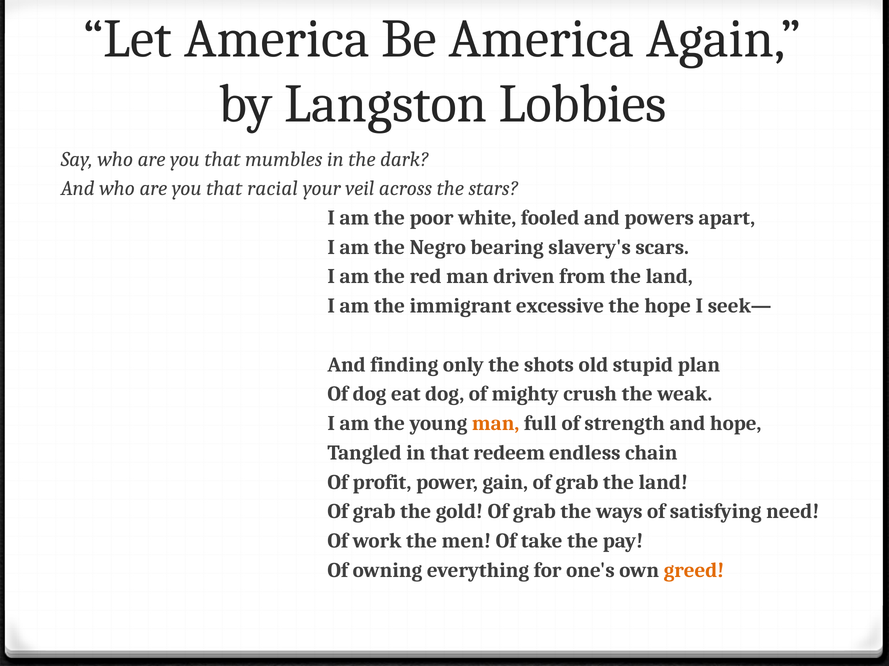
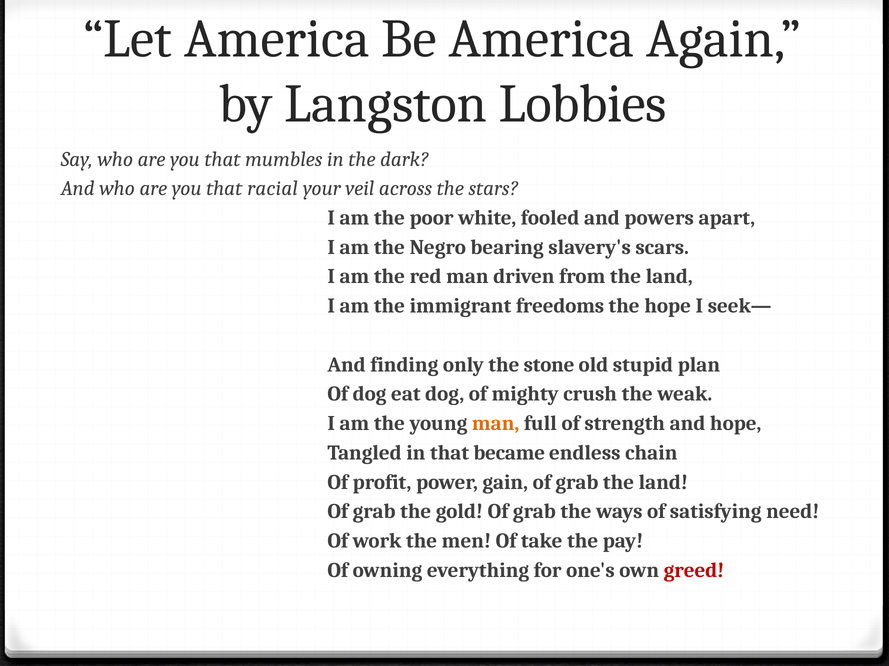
excessive: excessive -> freedoms
shots: shots -> stone
redeem: redeem -> became
greed colour: orange -> red
